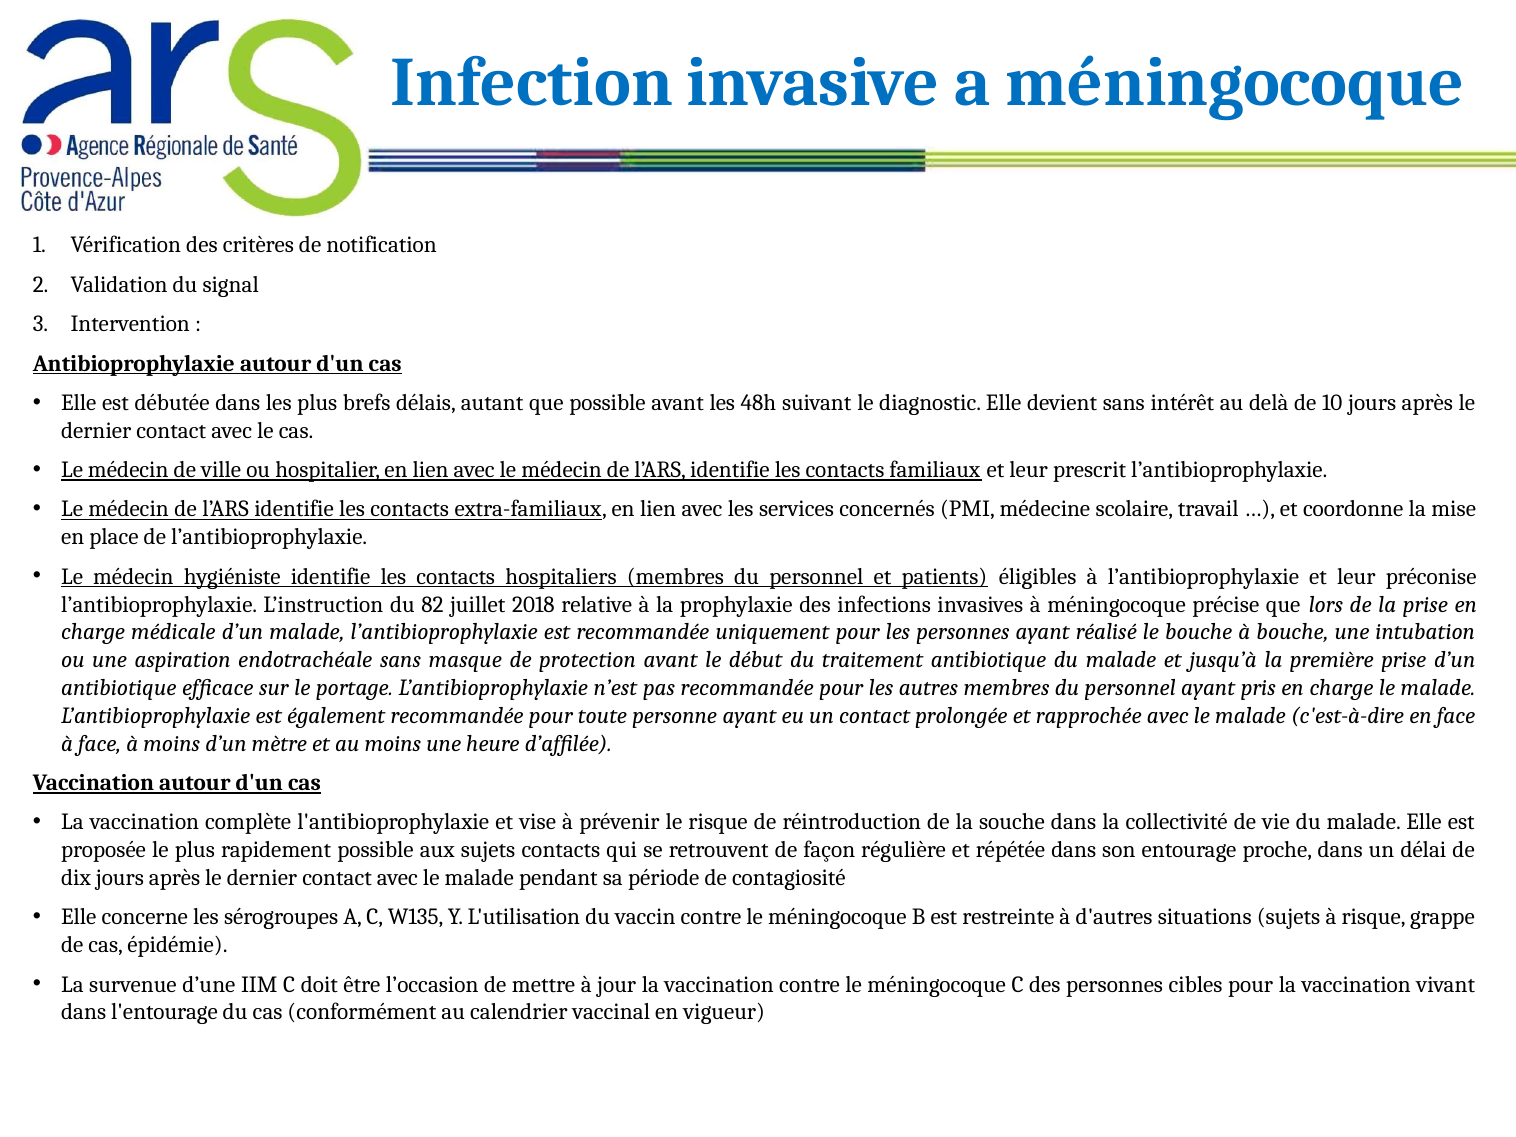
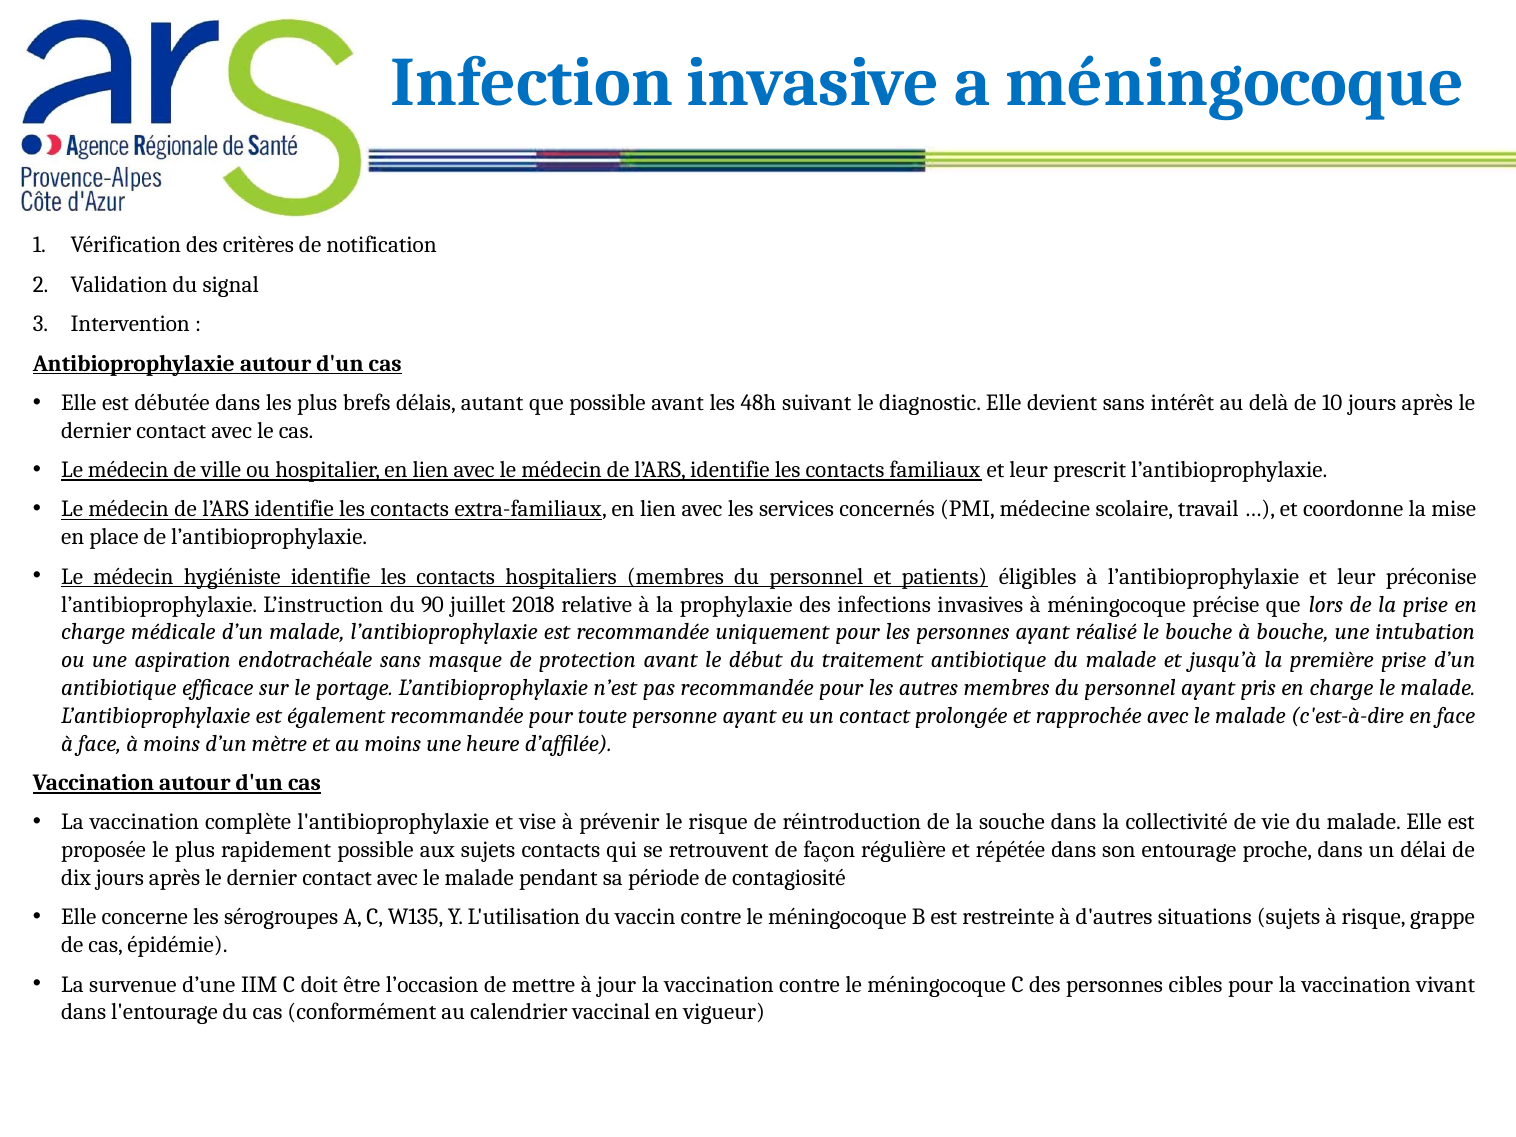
82: 82 -> 90
